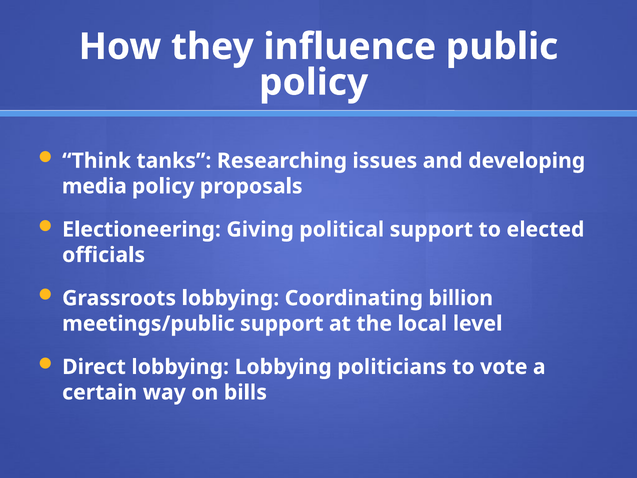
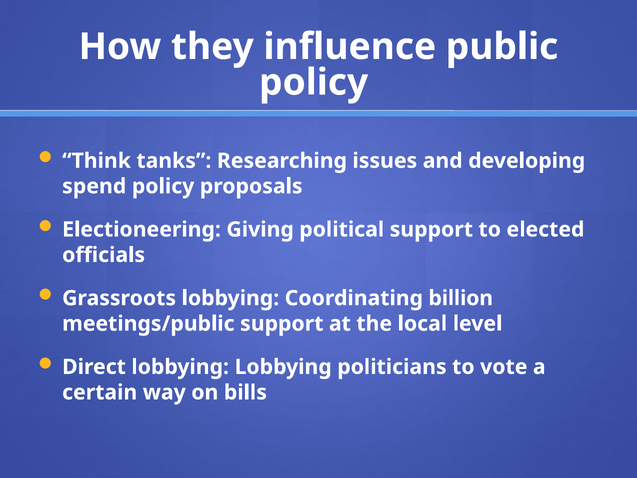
media: media -> spend
